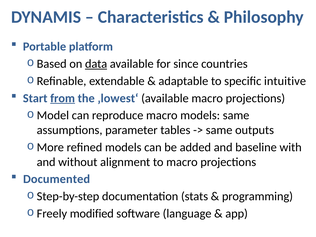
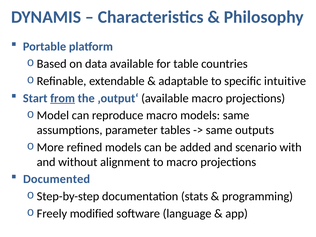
data underline: present -> none
since: since -> table
‚lowest‘: ‚lowest‘ -> ‚output‘
baseline: baseline -> scenario
